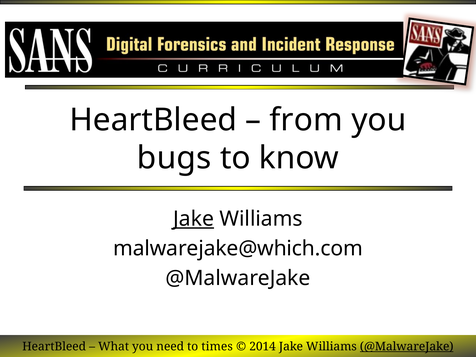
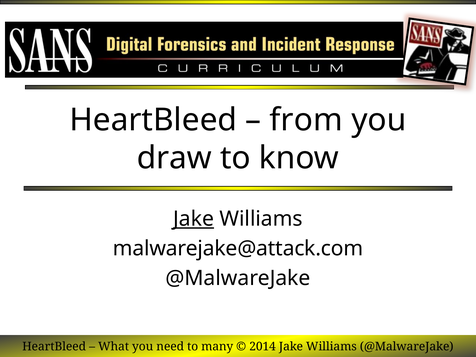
bugs: bugs -> draw
malwarejake@which.com: malwarejake@which.com -> malwarejake@attack.com
times: times -> many
@MalwareJake at (407, 346) underline: present -> none
